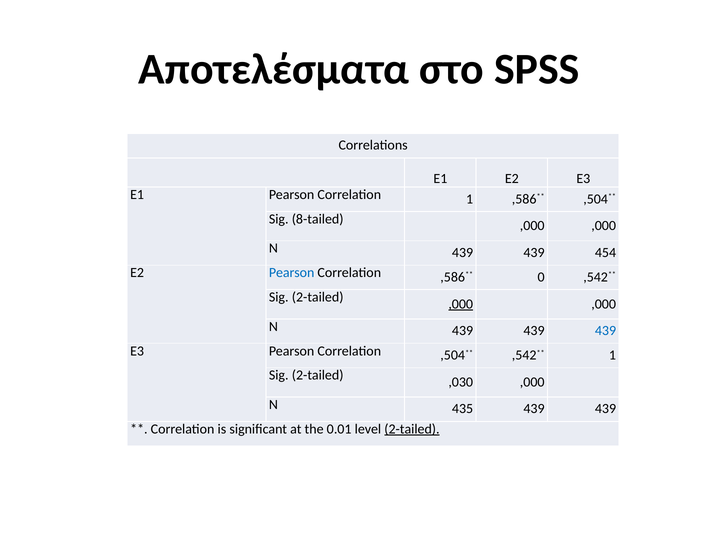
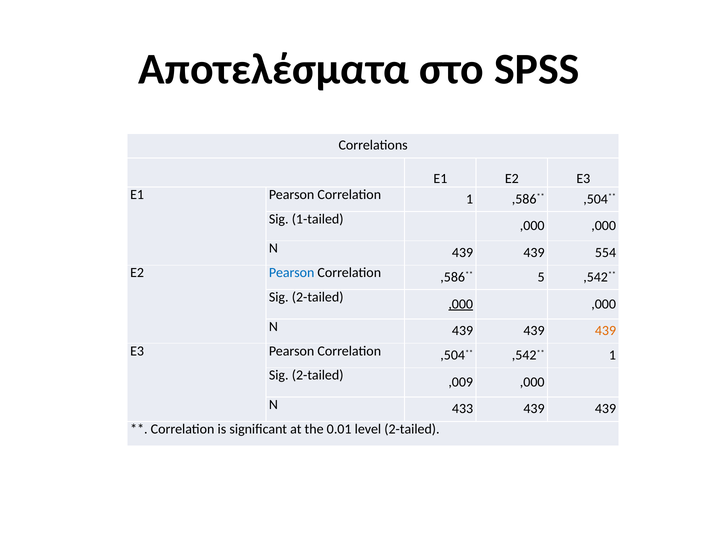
8-tailed: 8-tailed -> 1-tailed
454: 454 -> 554
0: 0 -> 5
439 at (605, 331) colour: blue -> orange
,030: ,030 -> ,009
435: 435 -> 433
2-tailed at (412, 429) underline: present -> none
